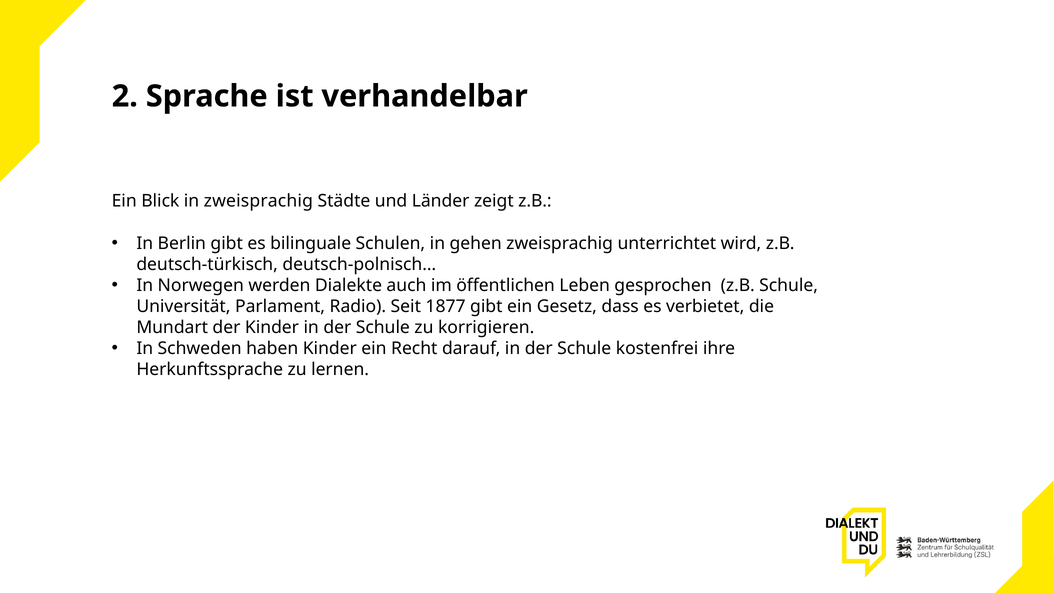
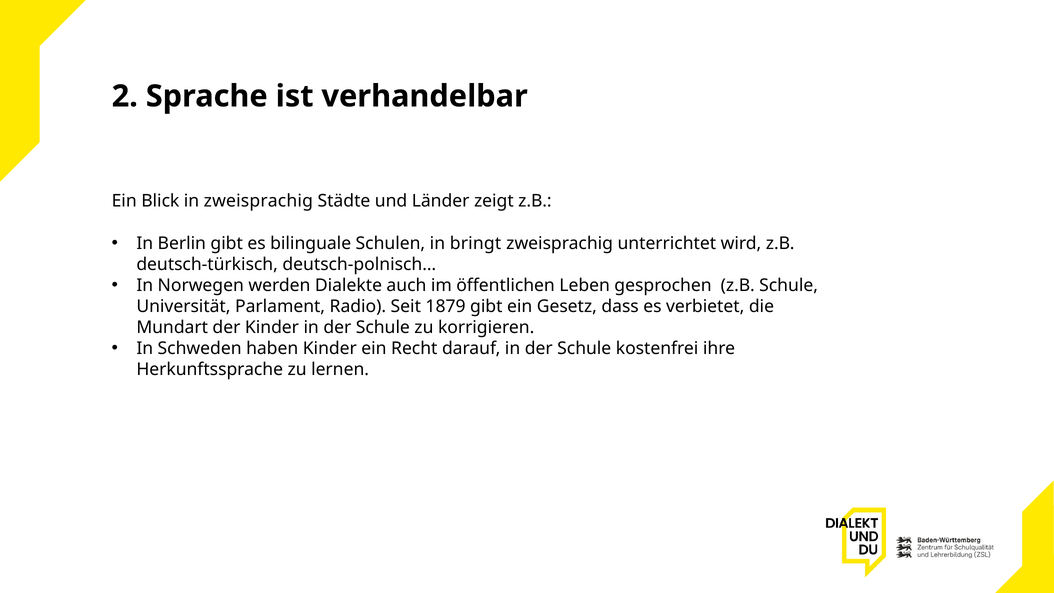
gehen: gehen -> bringt
1877: 1877 -> 1879
